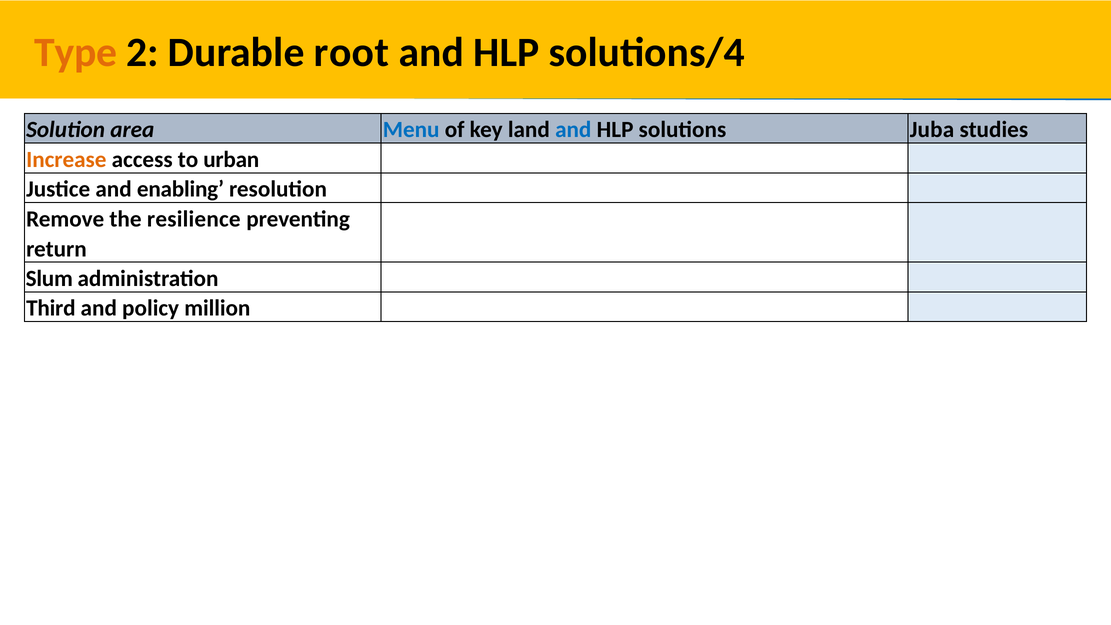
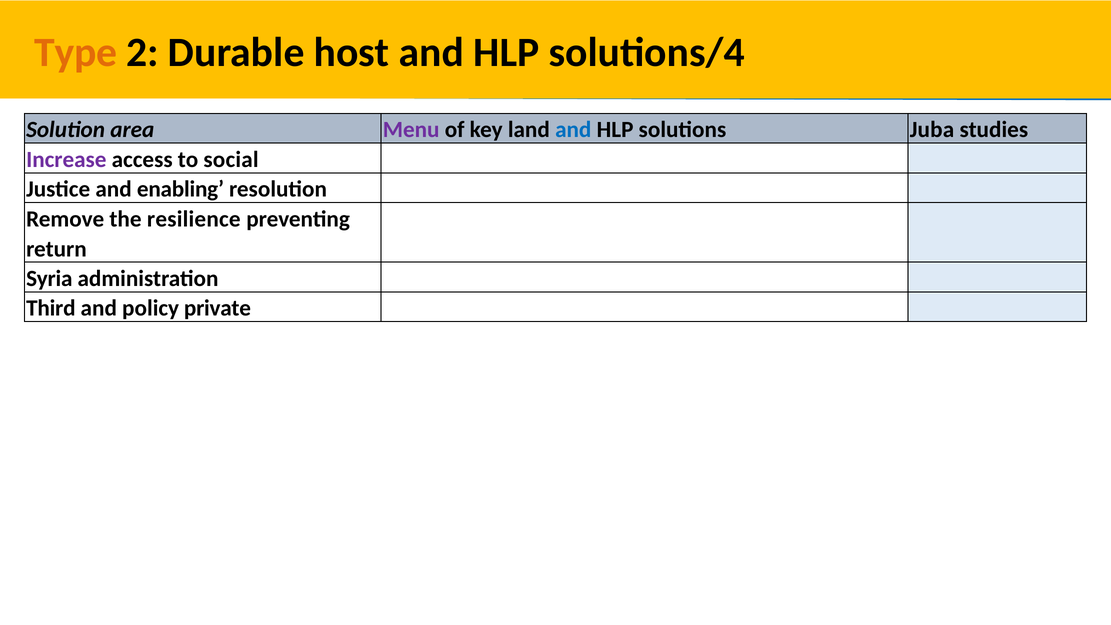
root: root -> host
Menu colour: blue -> purple
Increase colour: orange -> purple
urban: urban -> social
Slum: Slum -> Syria
million: million -> private
